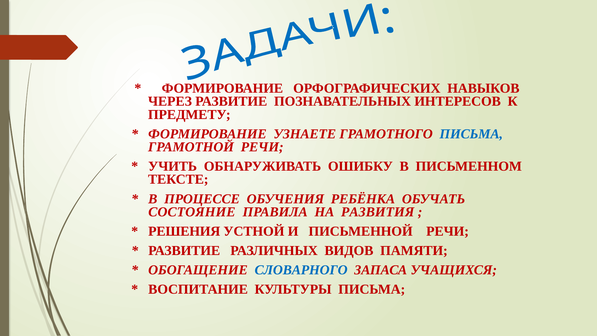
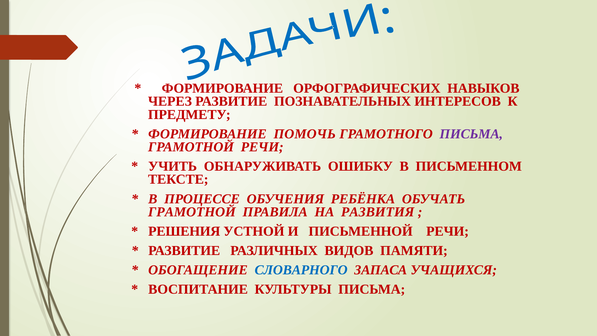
УЗНАЕТЕ: УЗНАЕТЕ -> ПОМОЧЬ
ПИСЬМА at (471, 134) colour: blue -> purple
СОСТОЯНИЕ at (192, 212): СОСТОЯНИЕ -> ГРАМОТНОЙ
